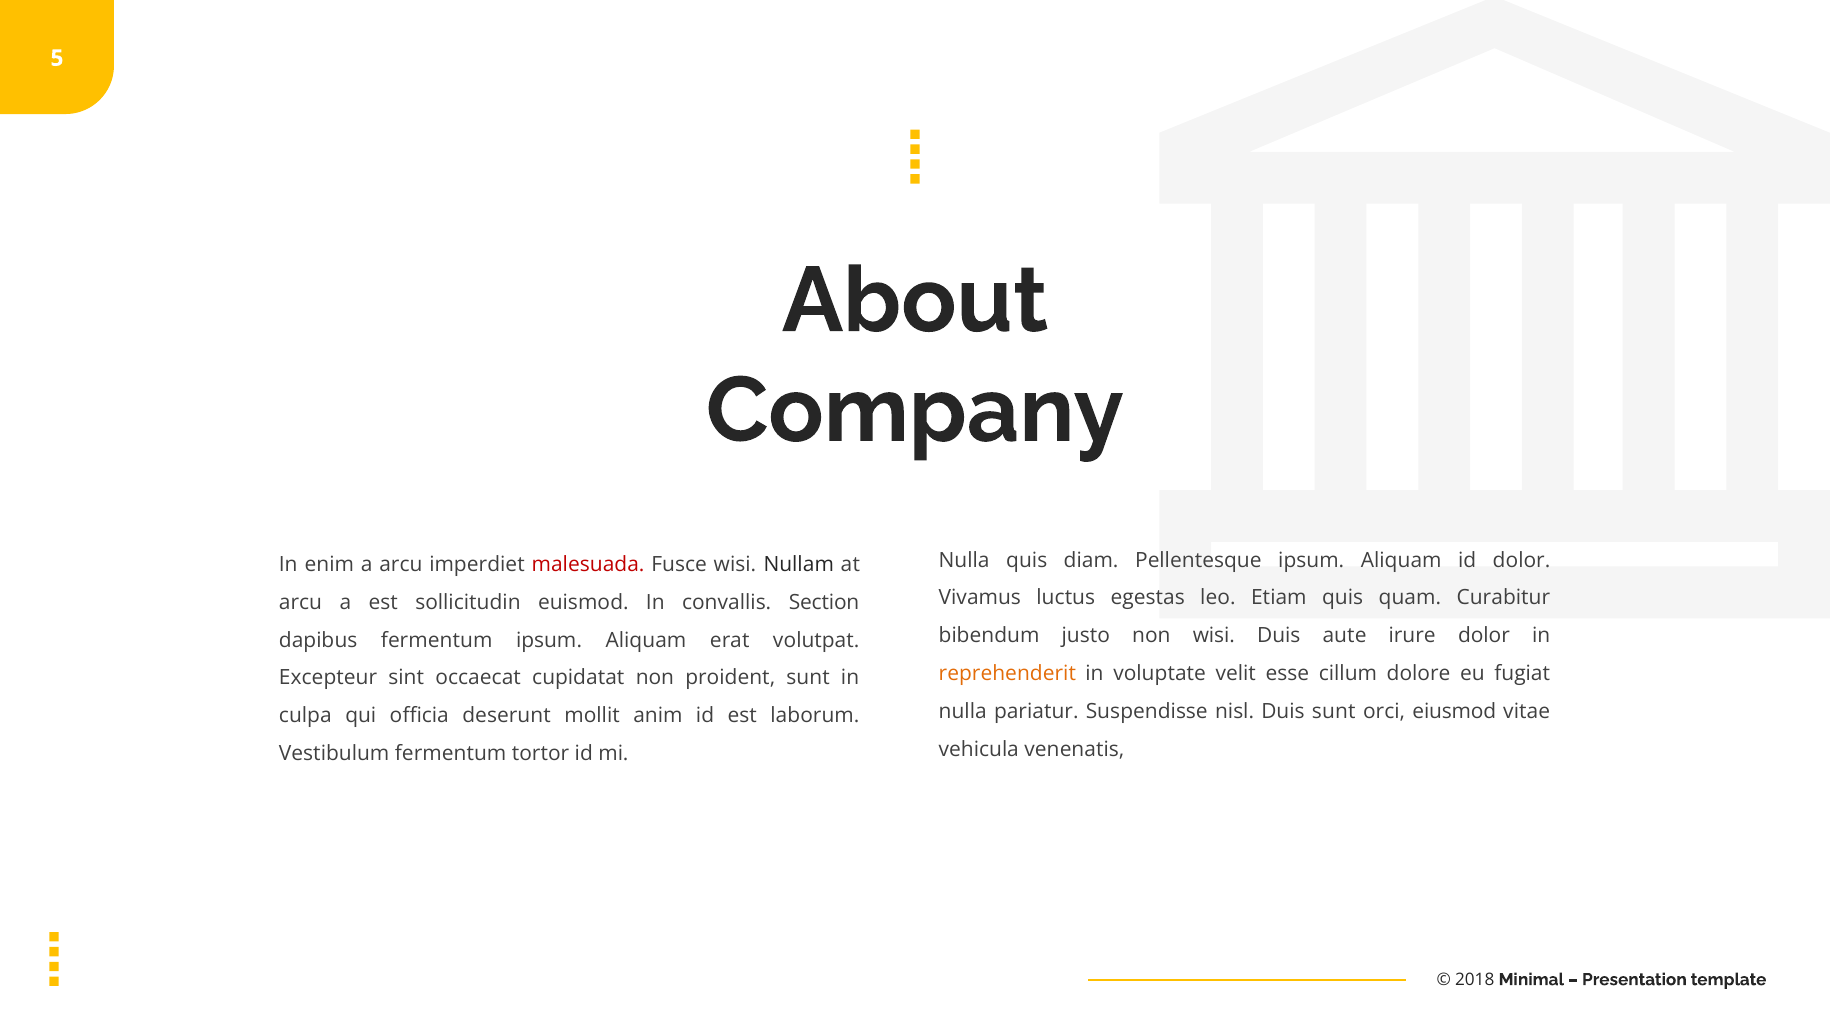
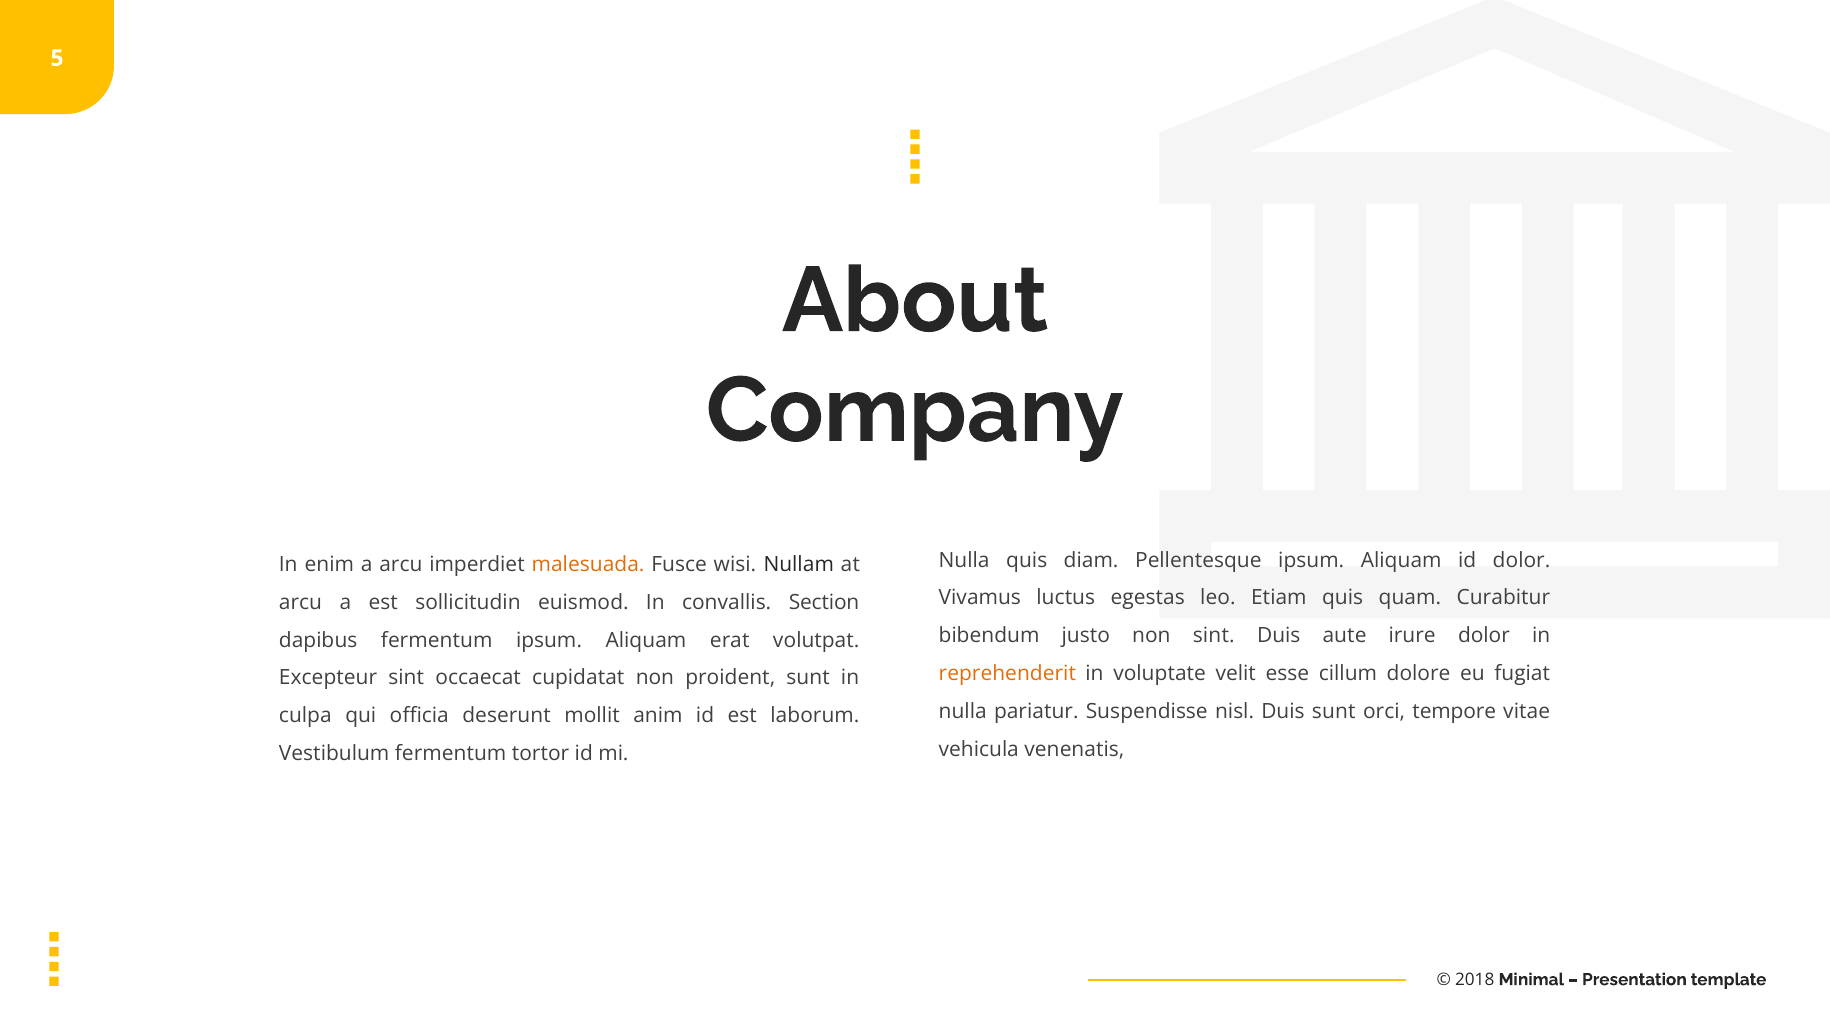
malesuada colour: red -> orange
non wisi: wisi -> sint
eiusmod: eiusmod -> tempore
